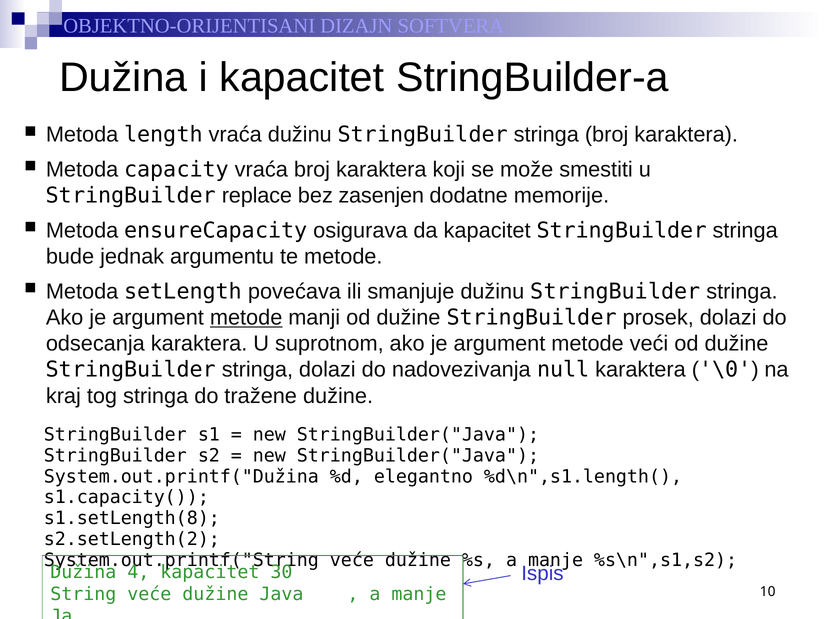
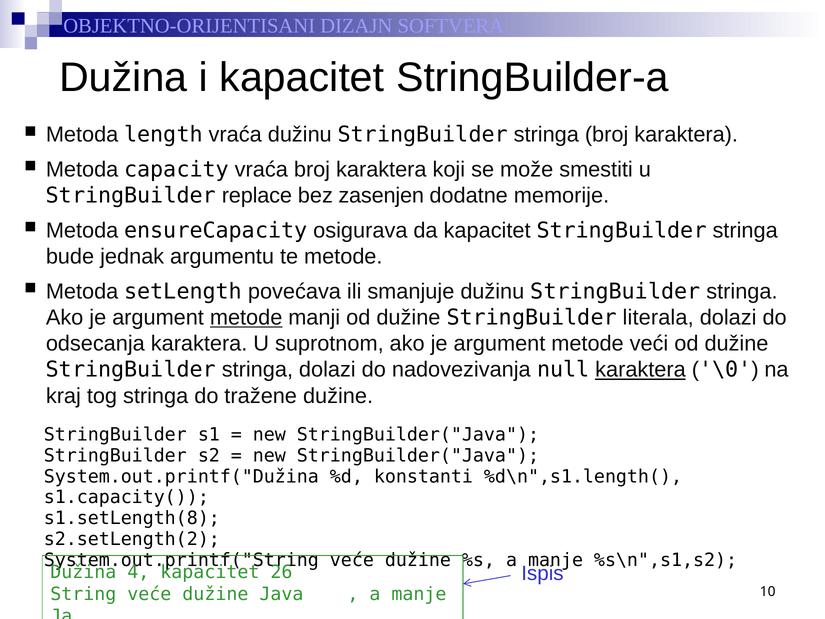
prosek: prosek -> literala
karaktera at (640, 370) underline: none -> present
elegantno: elegantno -> konstanti
30: 30 -> 26
